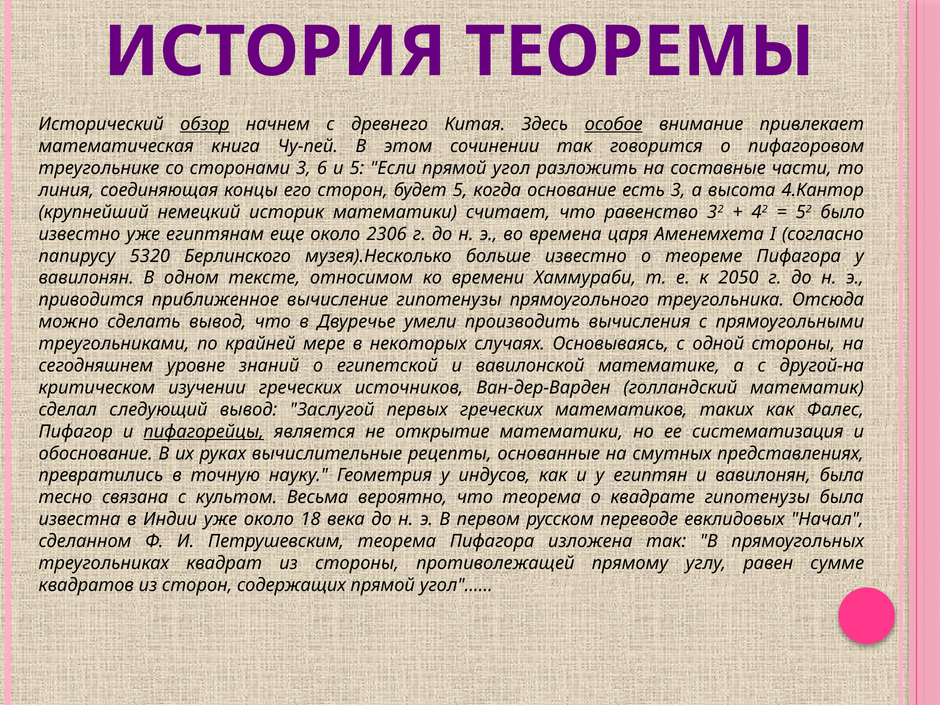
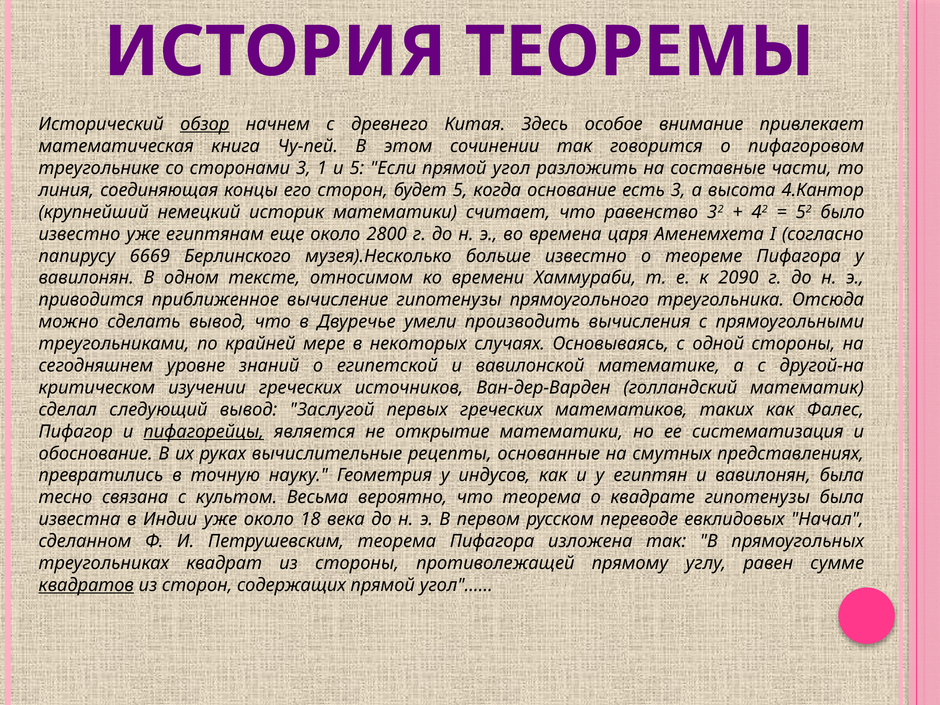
особое underline: present -> none
6: 6 -> 1
2306: 2306 -> 2800
5320: 5320 -> 6669
2050: 2050 -> 2090
квадратов underline: none -> present
